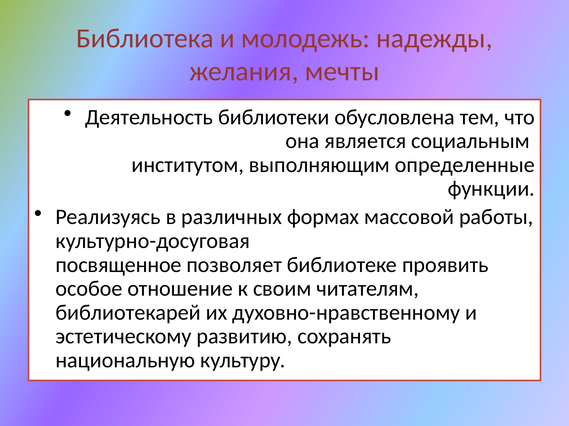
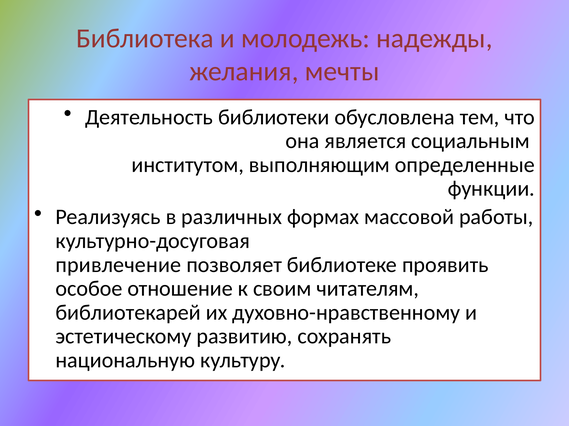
посвященное: посвященное -> привлечение
